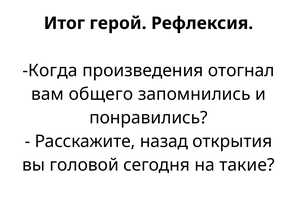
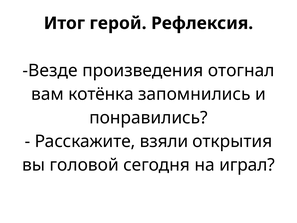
Когда: Когда -> Везде
общего: общего -> котёнка
назад: назад -> взяли
такие: такие -> играл
